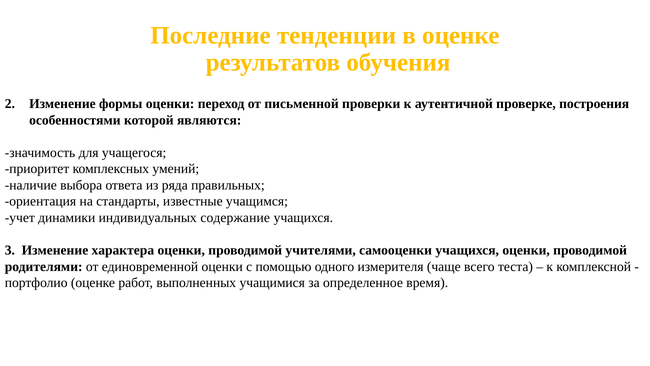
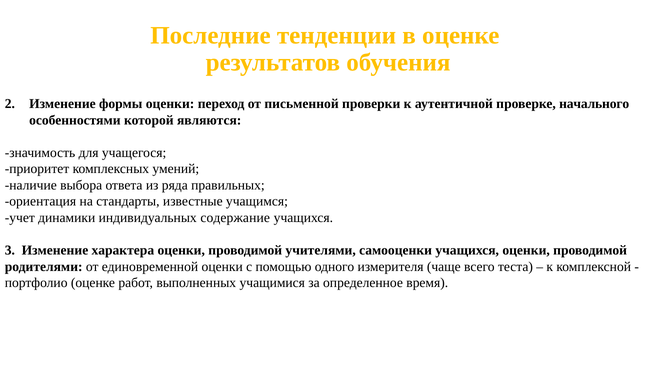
построения: построения -> начального
